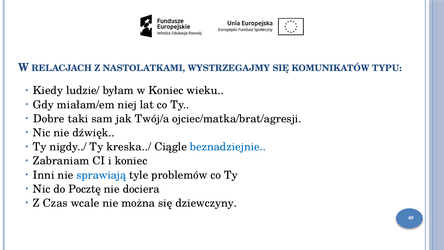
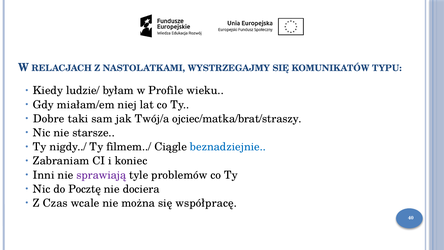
w Koniec: Koniec -> Profile
ojciec/matka/brat/agresji: ojciec/matka/brat/agresji -> ojciec/matka/brat/straszy
dźwięk: dźwięk -> starsze
kreska../: kreska../ -> filmem../
sprawiają colour: blue -> purple
dziewczyny: dziewczyny -> współpracę
